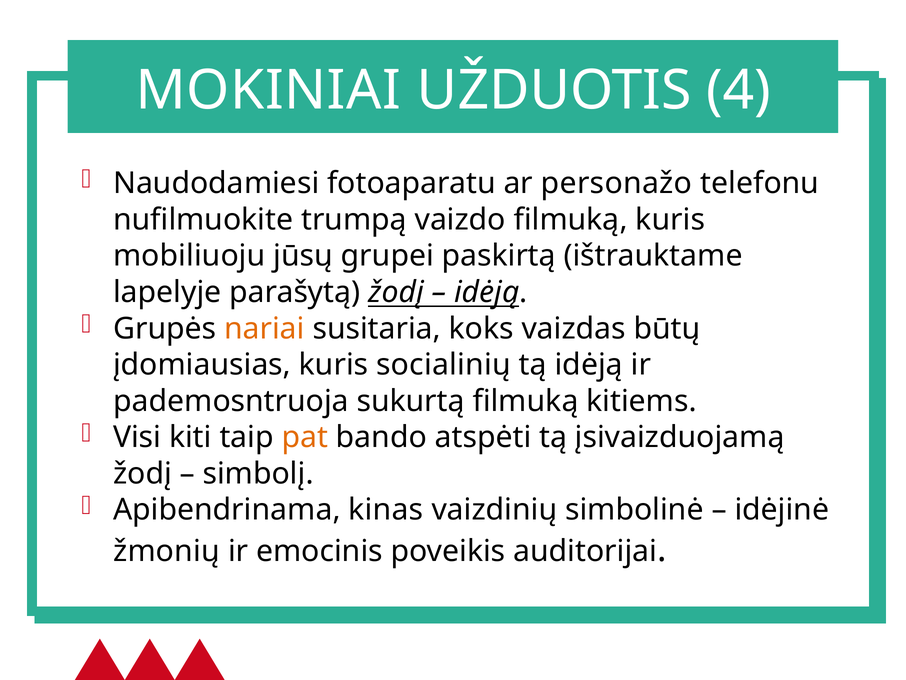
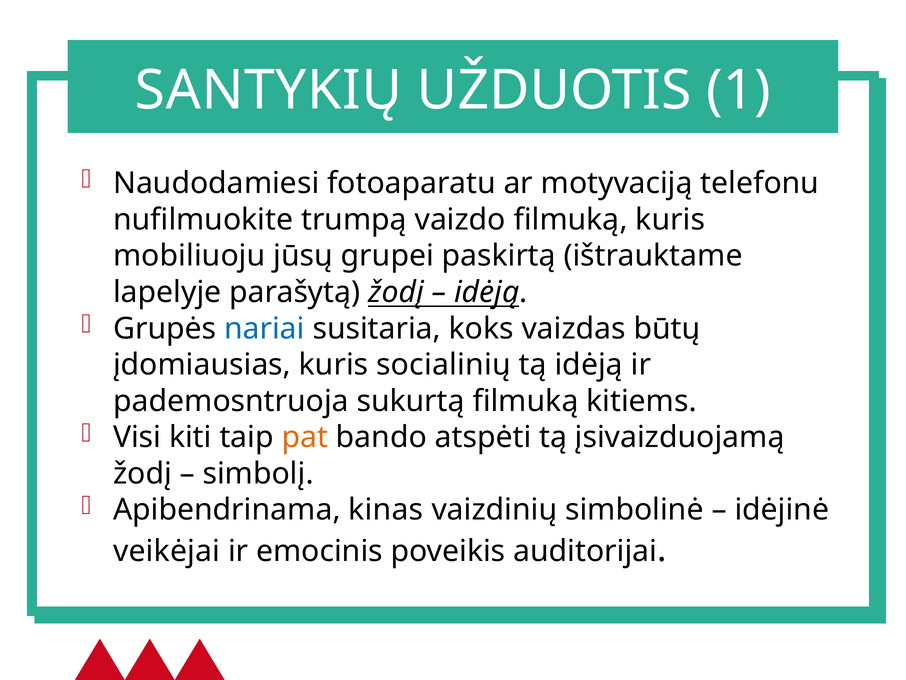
MOKINIAI: MOKINIAI -> SANTYKIŲ
4: 4 -> 1
personažo: personažo -> motyvaciją
nariai colour: orange -> blue
žmonių: žmonių -> veikėjai
